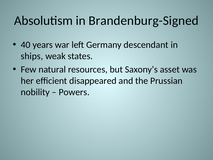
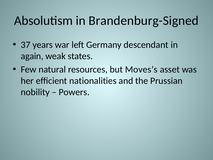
40: 40 -> 37
ships: ships -> again
Saxony’s: Saxony’s -> Moves’s
disappeared: disappeared -> nationalities
